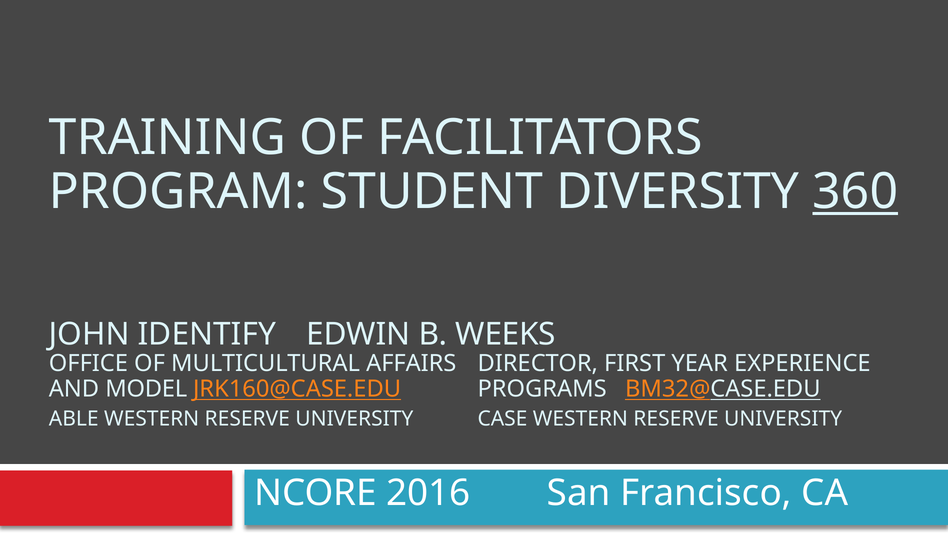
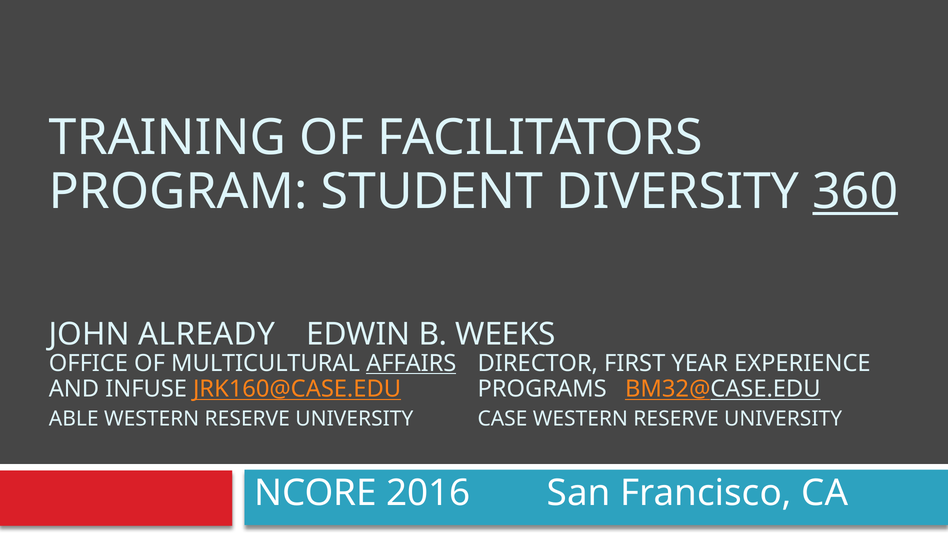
IDENTIFY: IDENTIFY -> ALREADY
AFFAIRS underline: none -> present
MODEL: MODEL -> INFUSE
